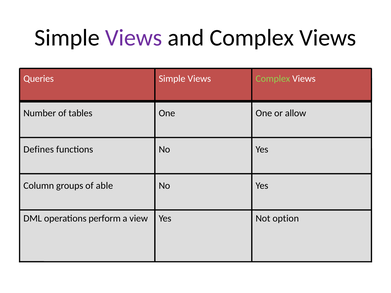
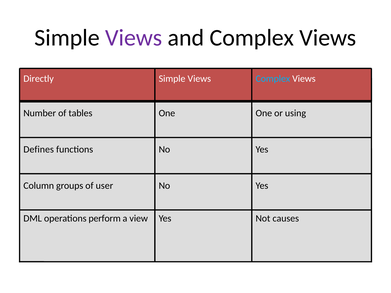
Queries: Queries -> Directly
Complex at (273, 79) colour: light green -> light blue
allow: allow -> using
able: able -> user
option: option -> causes
